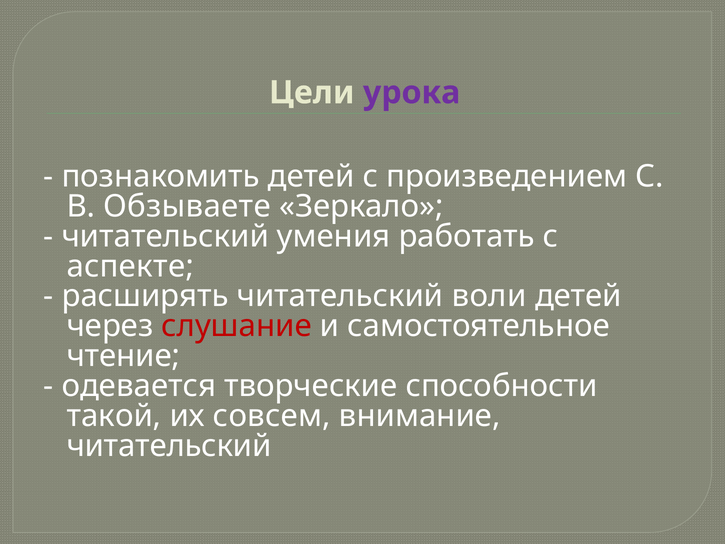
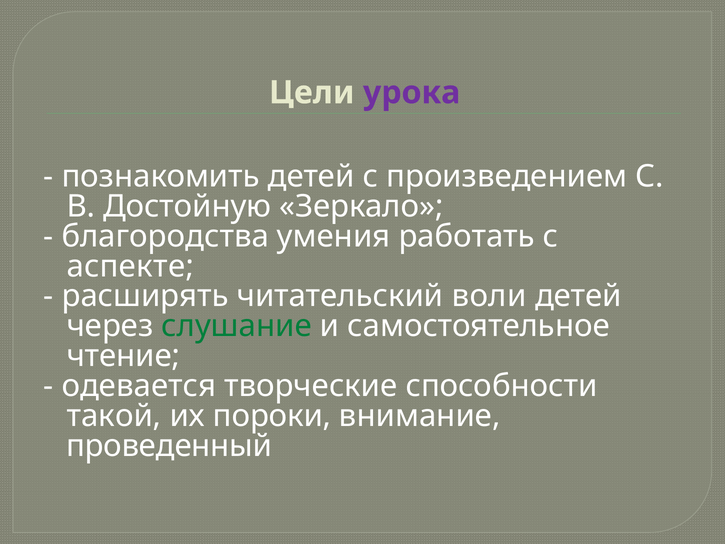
Обзываете: Обзываете -> Достойную
читательский at (165, 236): читательский -> благородства
слушание colour: red -> green
совсем: совсем -> пороки
читательский at (169, 446): читательский -> проведенный
